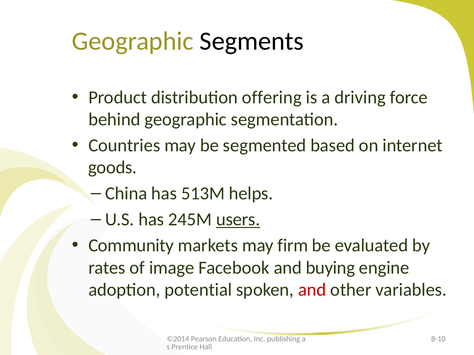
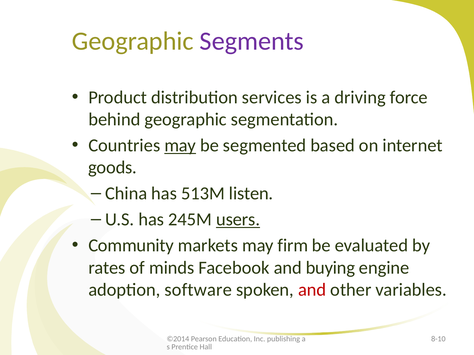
Segments colour: black -> purple
offering: offering -> services
may at (180, 146) underline: none -> present
helps: helps -> listen
image: image -> minds
potential: potential -> software
